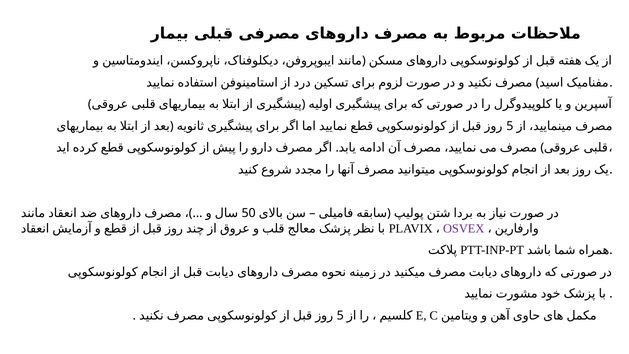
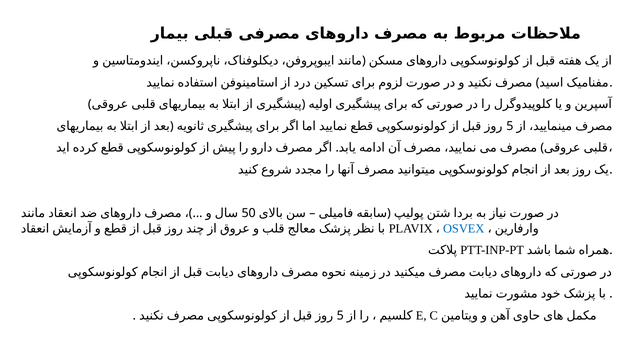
OSVEX colour: purple -> blue
